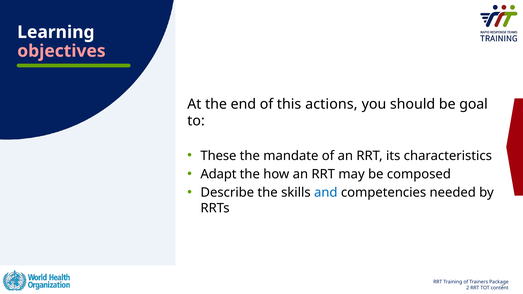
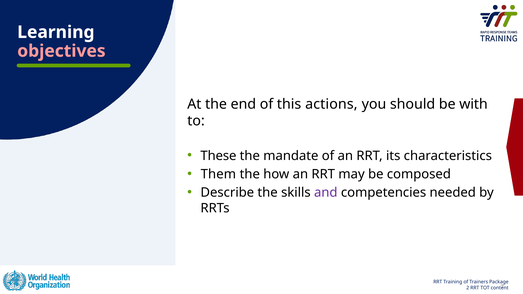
goal: goal -> with
Adapt: Adapt -> Them
and colour: blue -> purple
